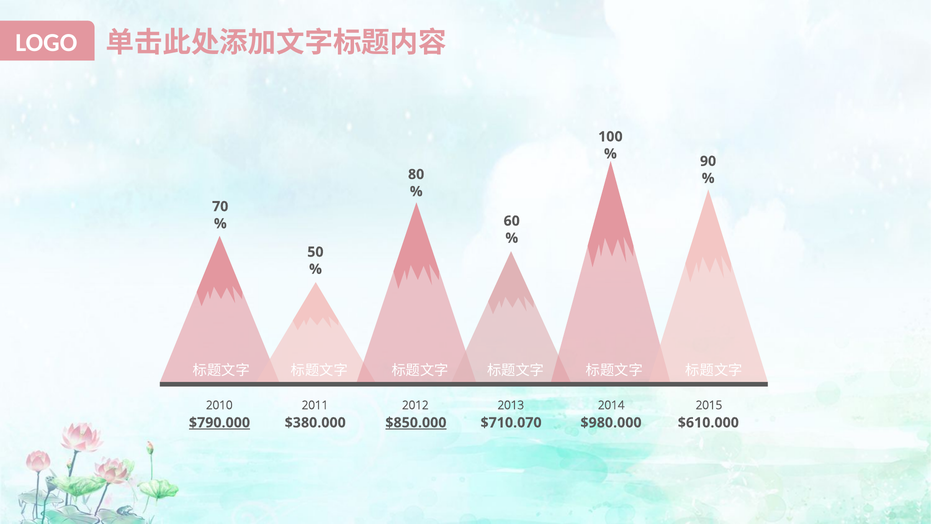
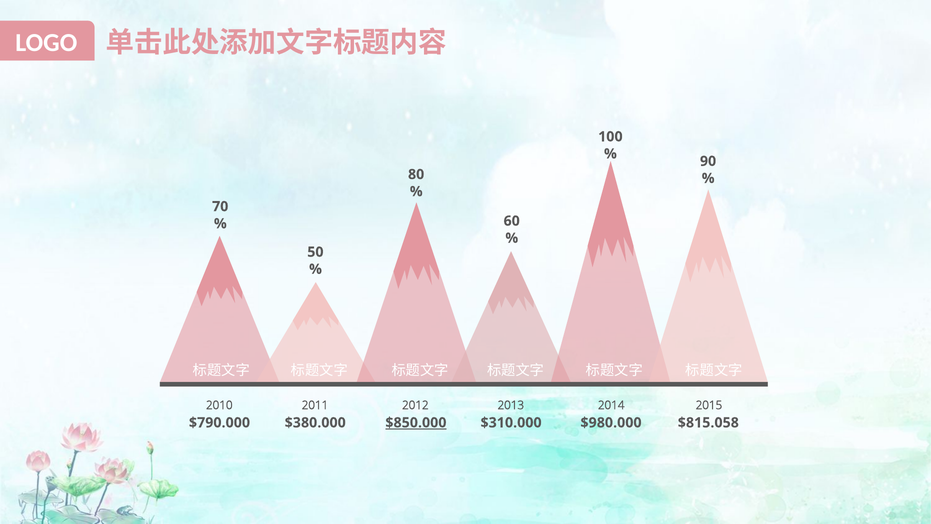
$790.000 underline: present -> none
$710.070: $710.070 -> $310.000
$610.000: $610.000 -> $815.058
